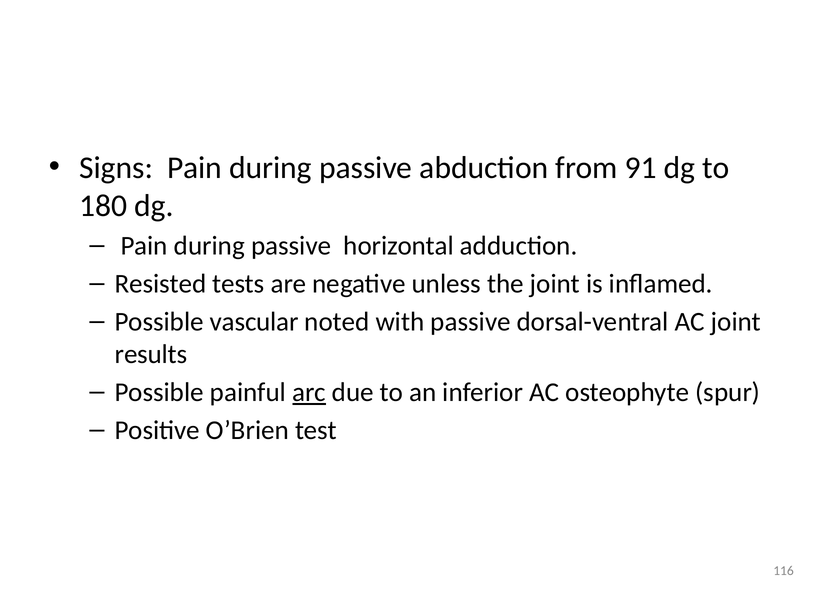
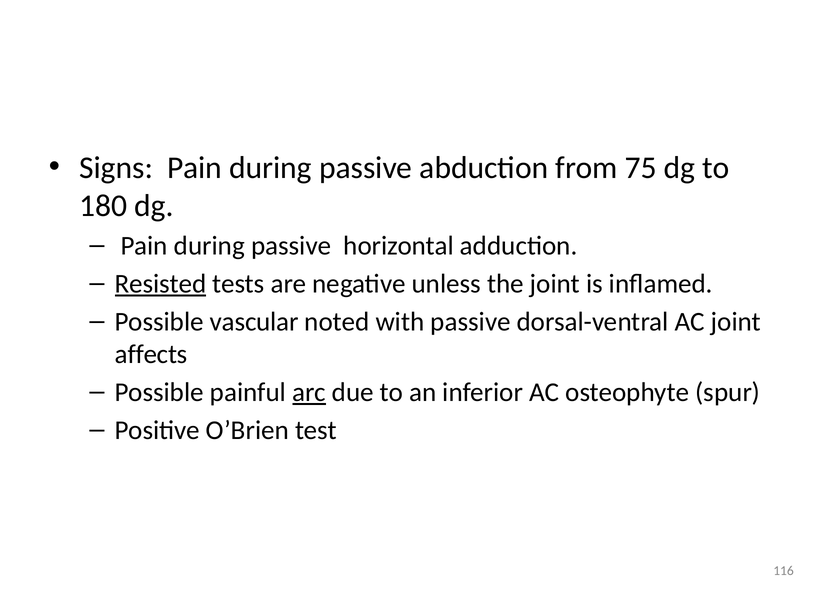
91: 91 -> 75
Resisted underline: none -> present
results: results -> affects
